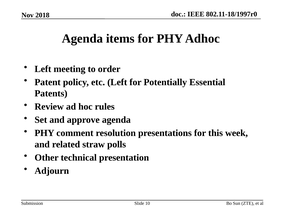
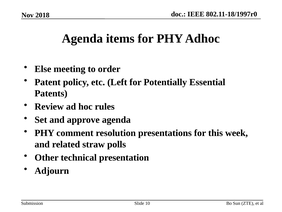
Left at (43, 69): Left -> Else
